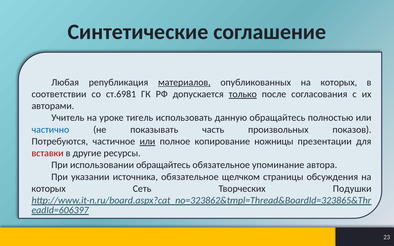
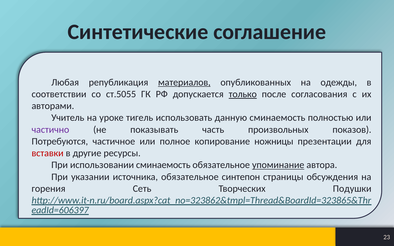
опубликованных на которых: которых -> одежды
ст.6981: ст.6981 -> ст.5055
данную обращайтесь: обращайтесь -> сминаемость
частично colour: blue -> purple
или at (147, 142) underline: present -> none
использовании обращайтесь: обращайтесь -> сминаемость
упоминание underline: none -> present
щелчком: щелчком -> синтепон
которых at (49, 189): которых -> горения
